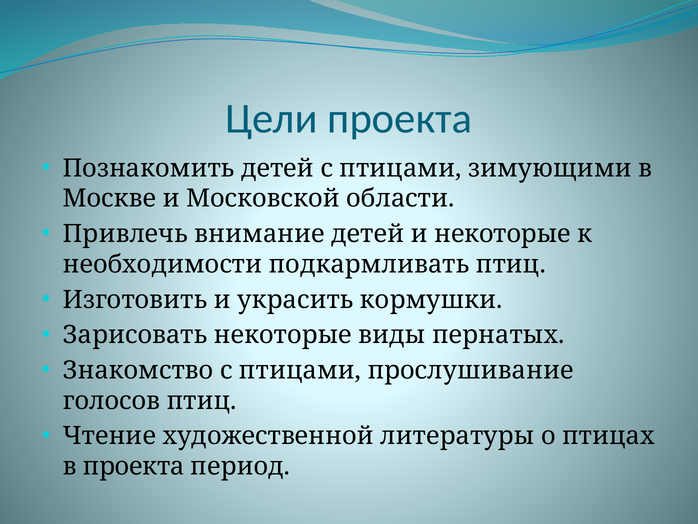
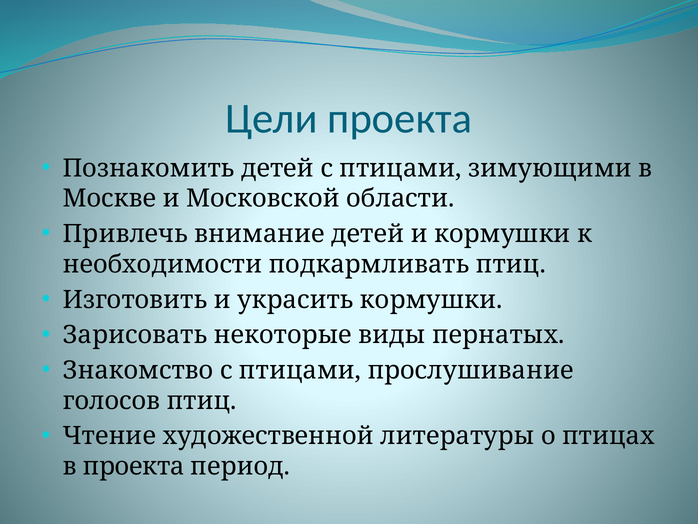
и некоторые: некоторые -> кормушки
